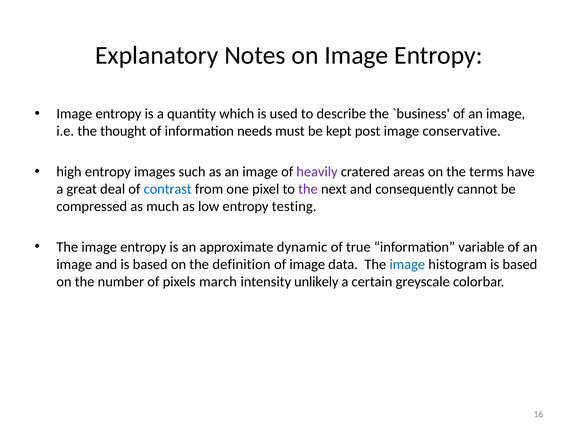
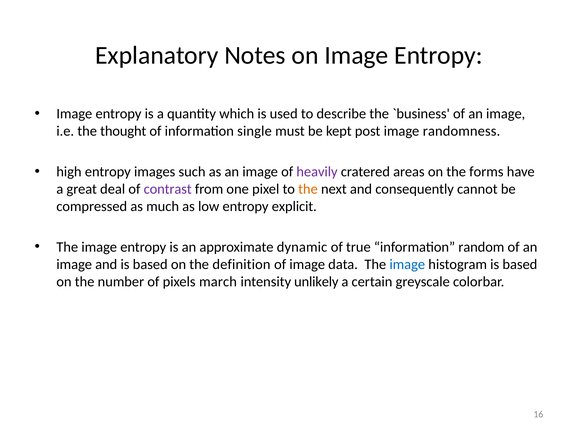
needs: needs -> single
conservative: conservative -> randomness
terms: terms -> forms
contrast colour: blue -> purple
the at (308, 189) colour: purple -> orange
testing: testing -> explicit
variable: variable -> random
